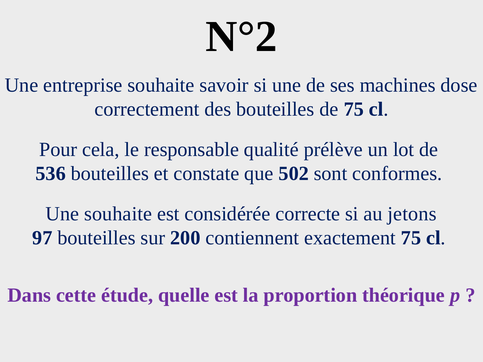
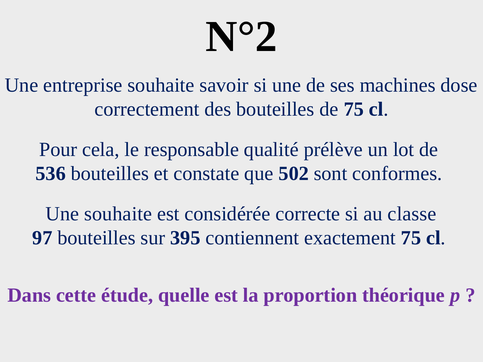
jetons: jetons -> classe
200: 200 -> 395
